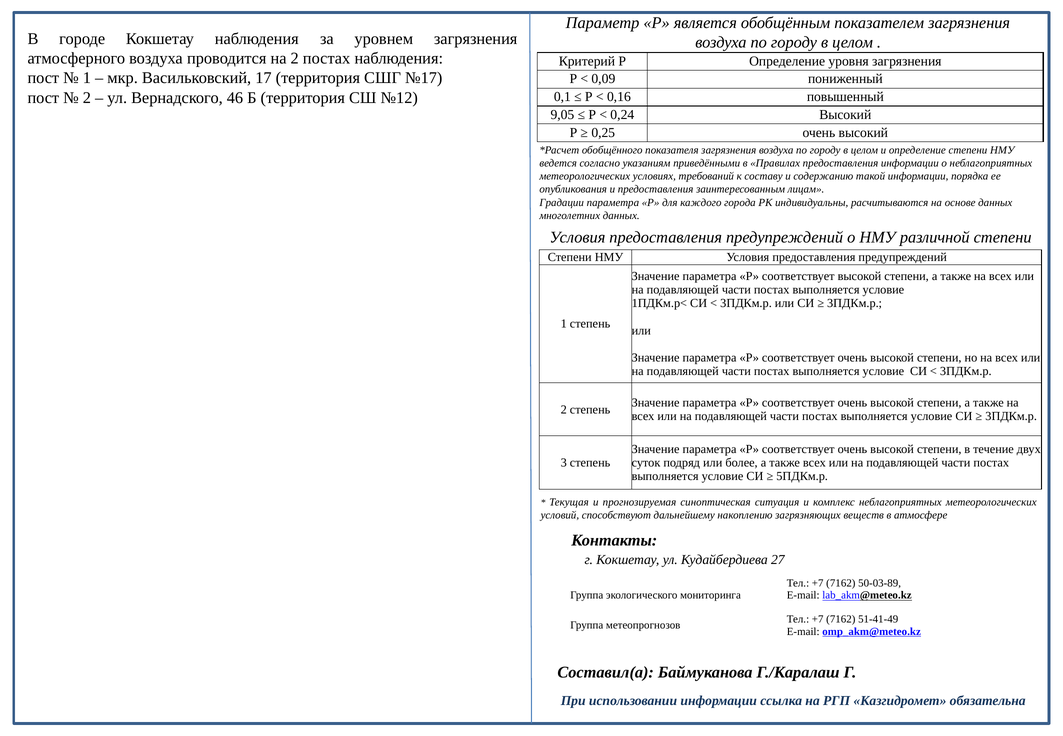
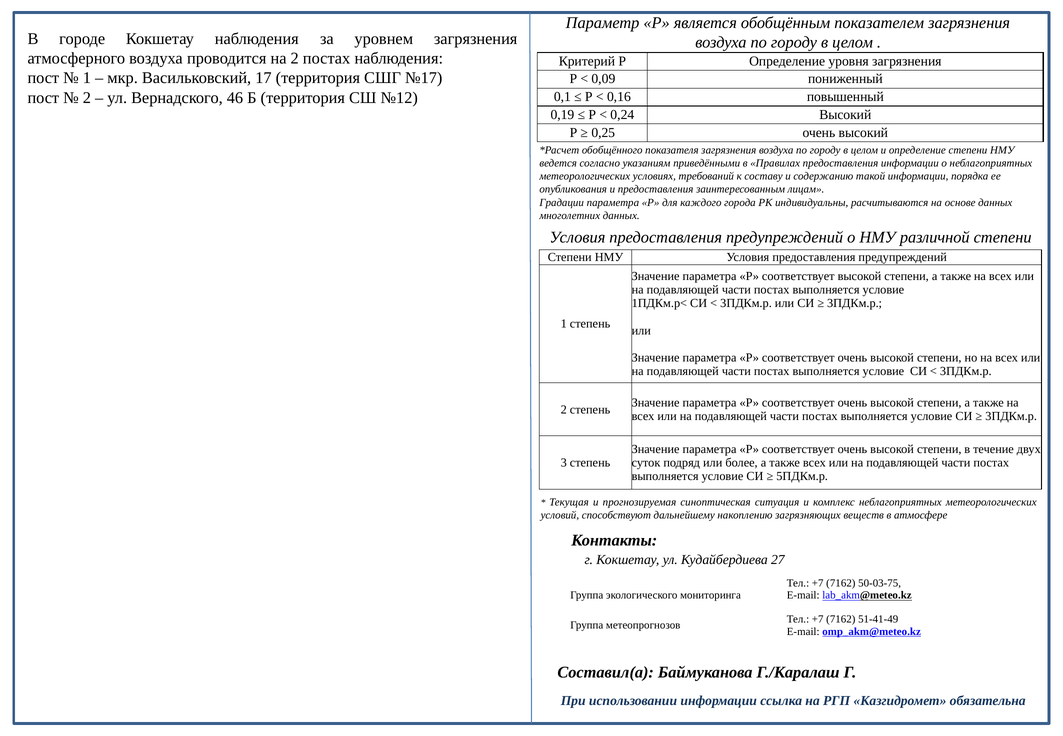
9,05: 9,05 -> 0,19
50-03-89: 50-03-89 -> 50-03-75
